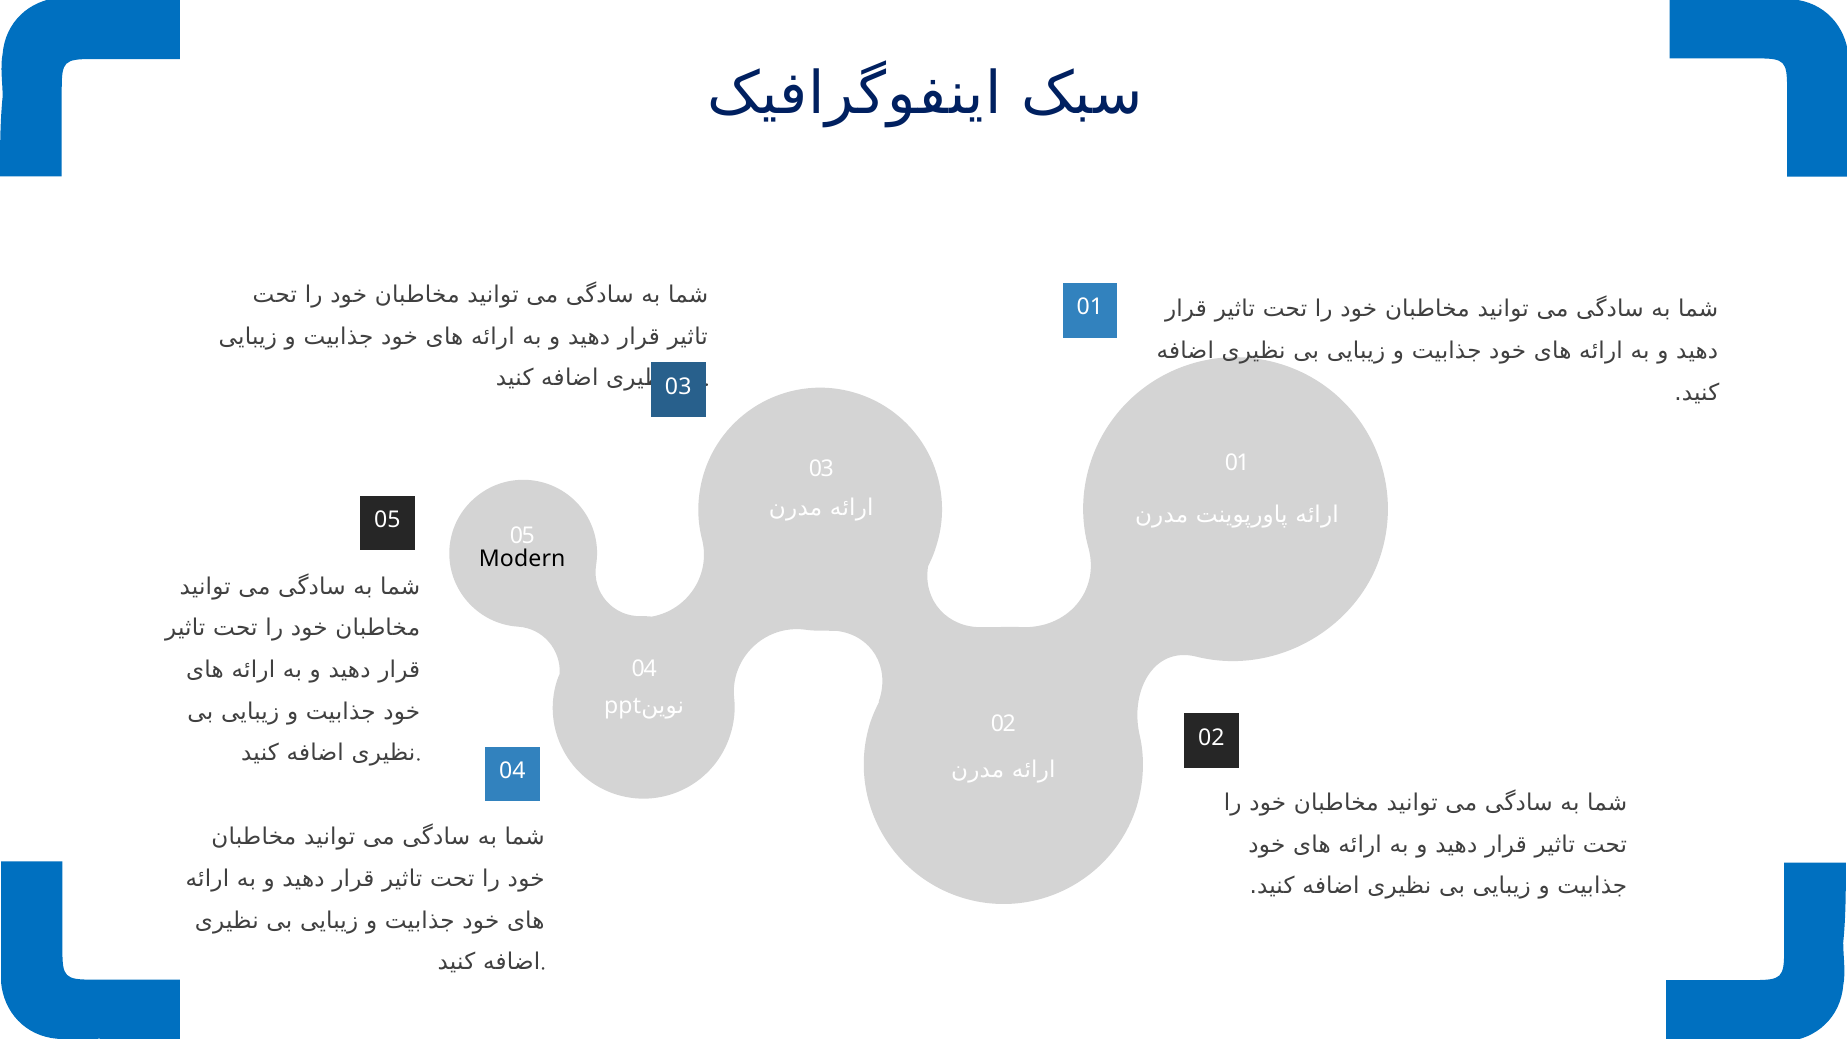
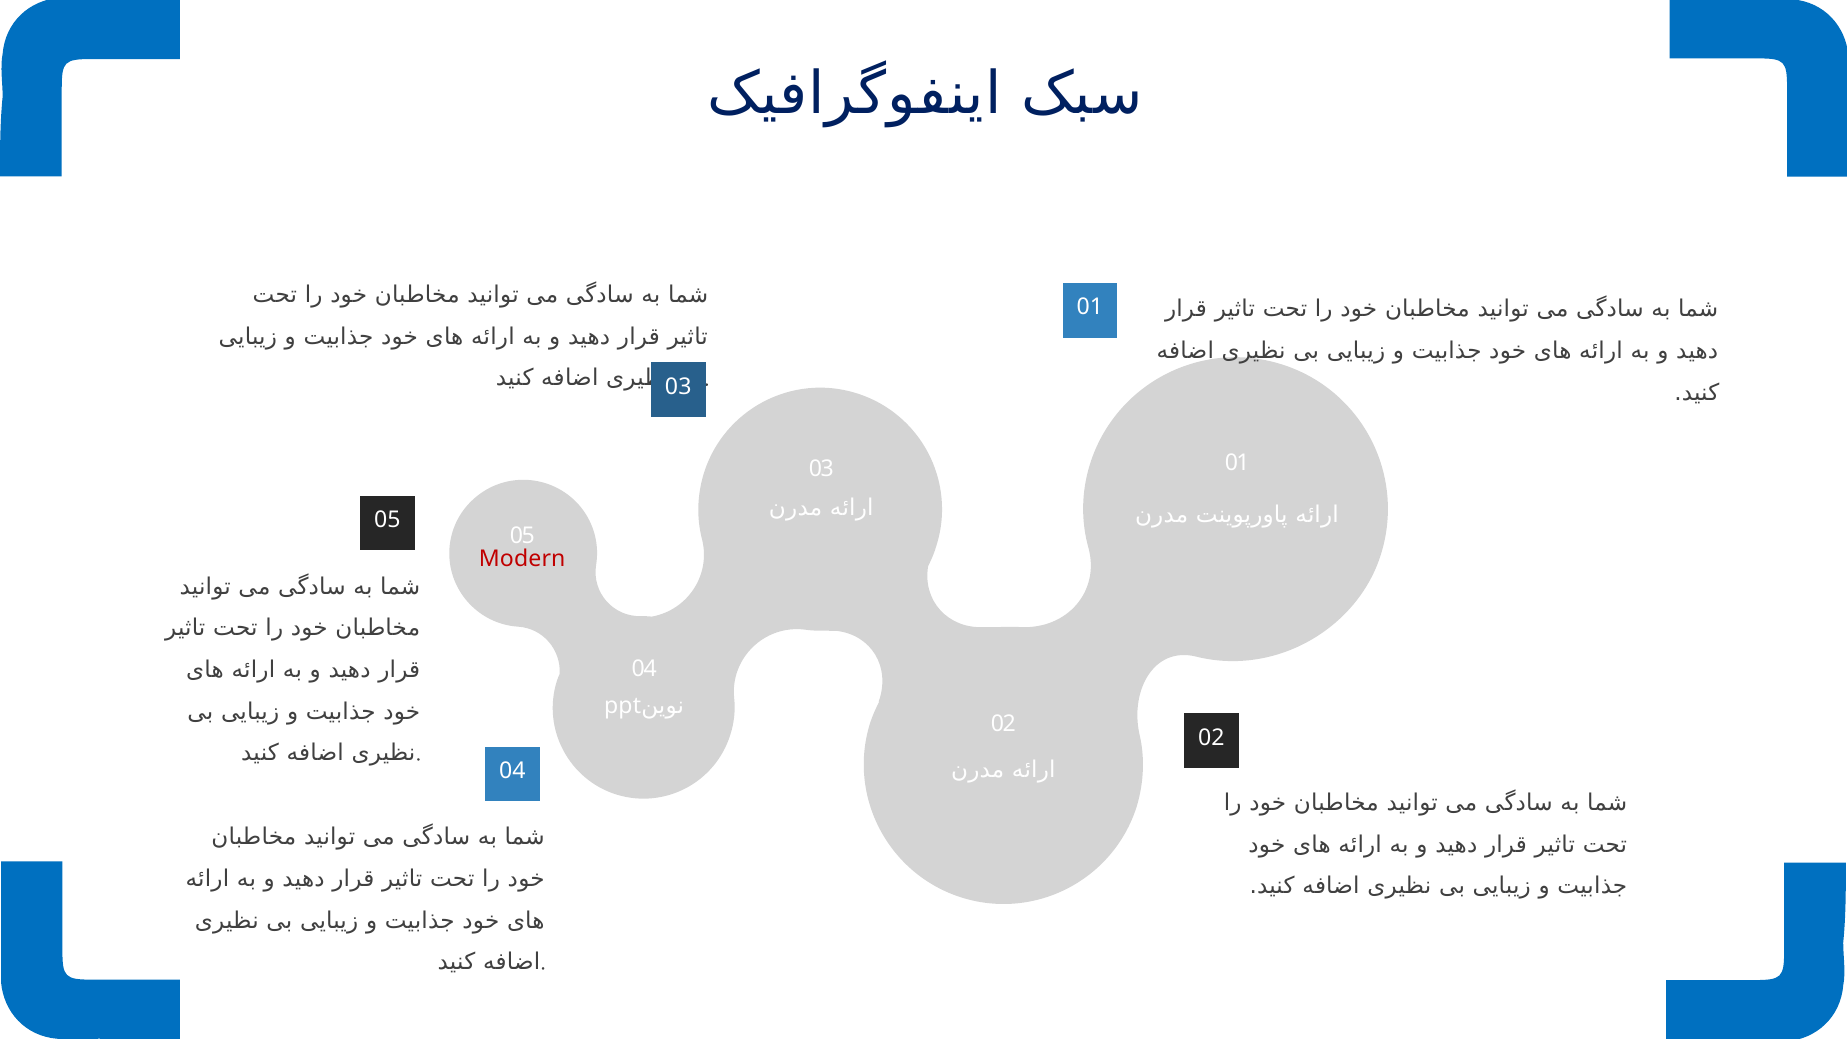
Modern colour: black -> red
